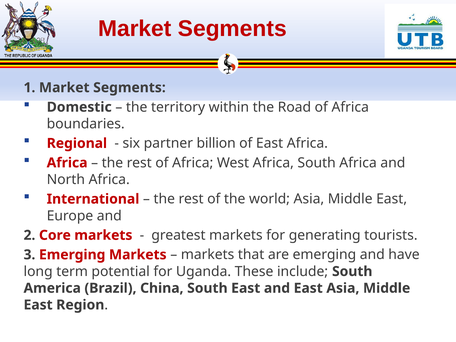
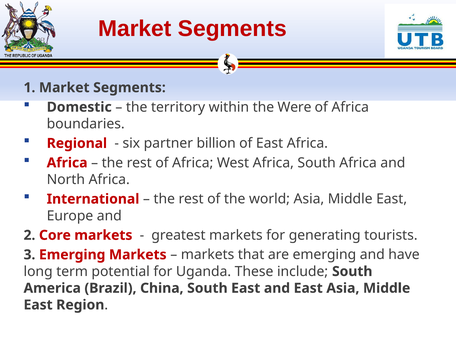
Road: Road -> Were
